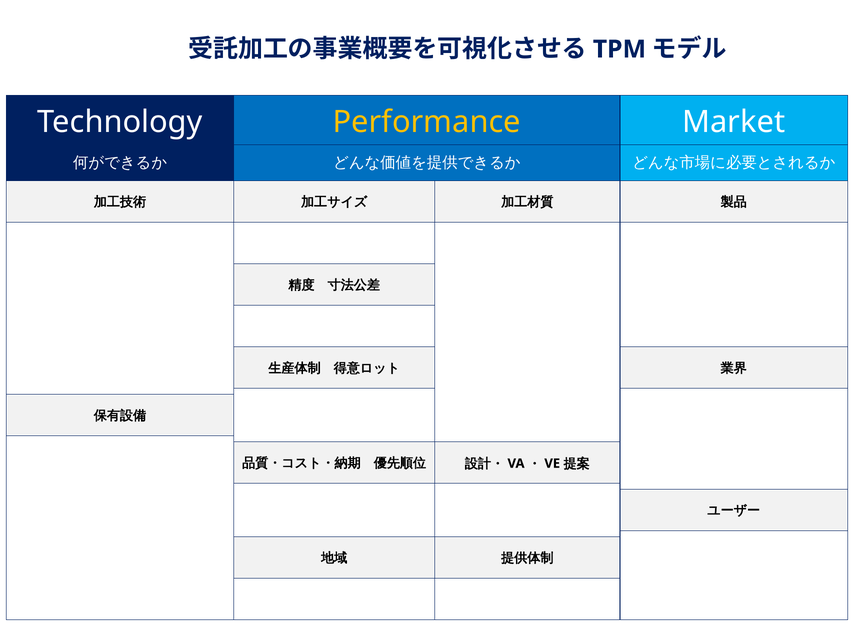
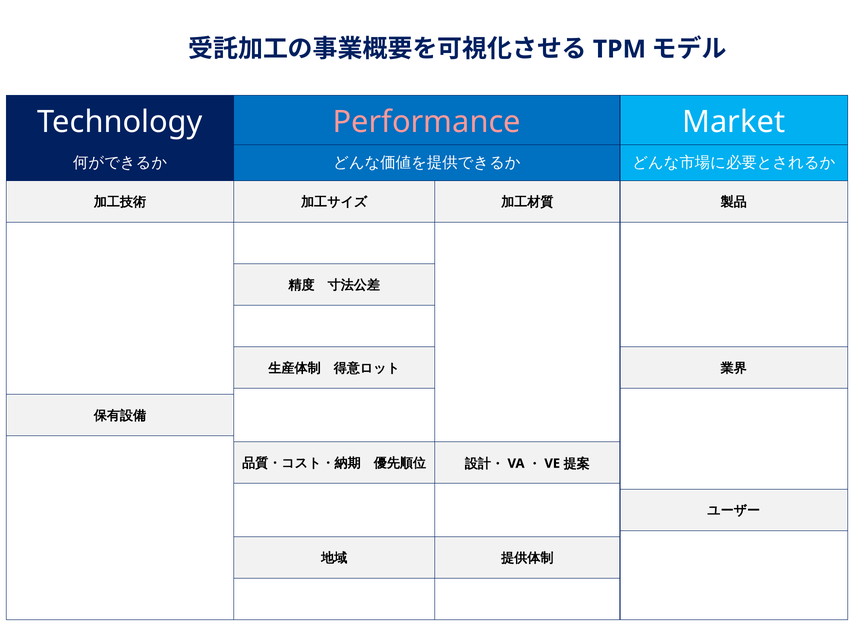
Performance colour: yellow -> pink
